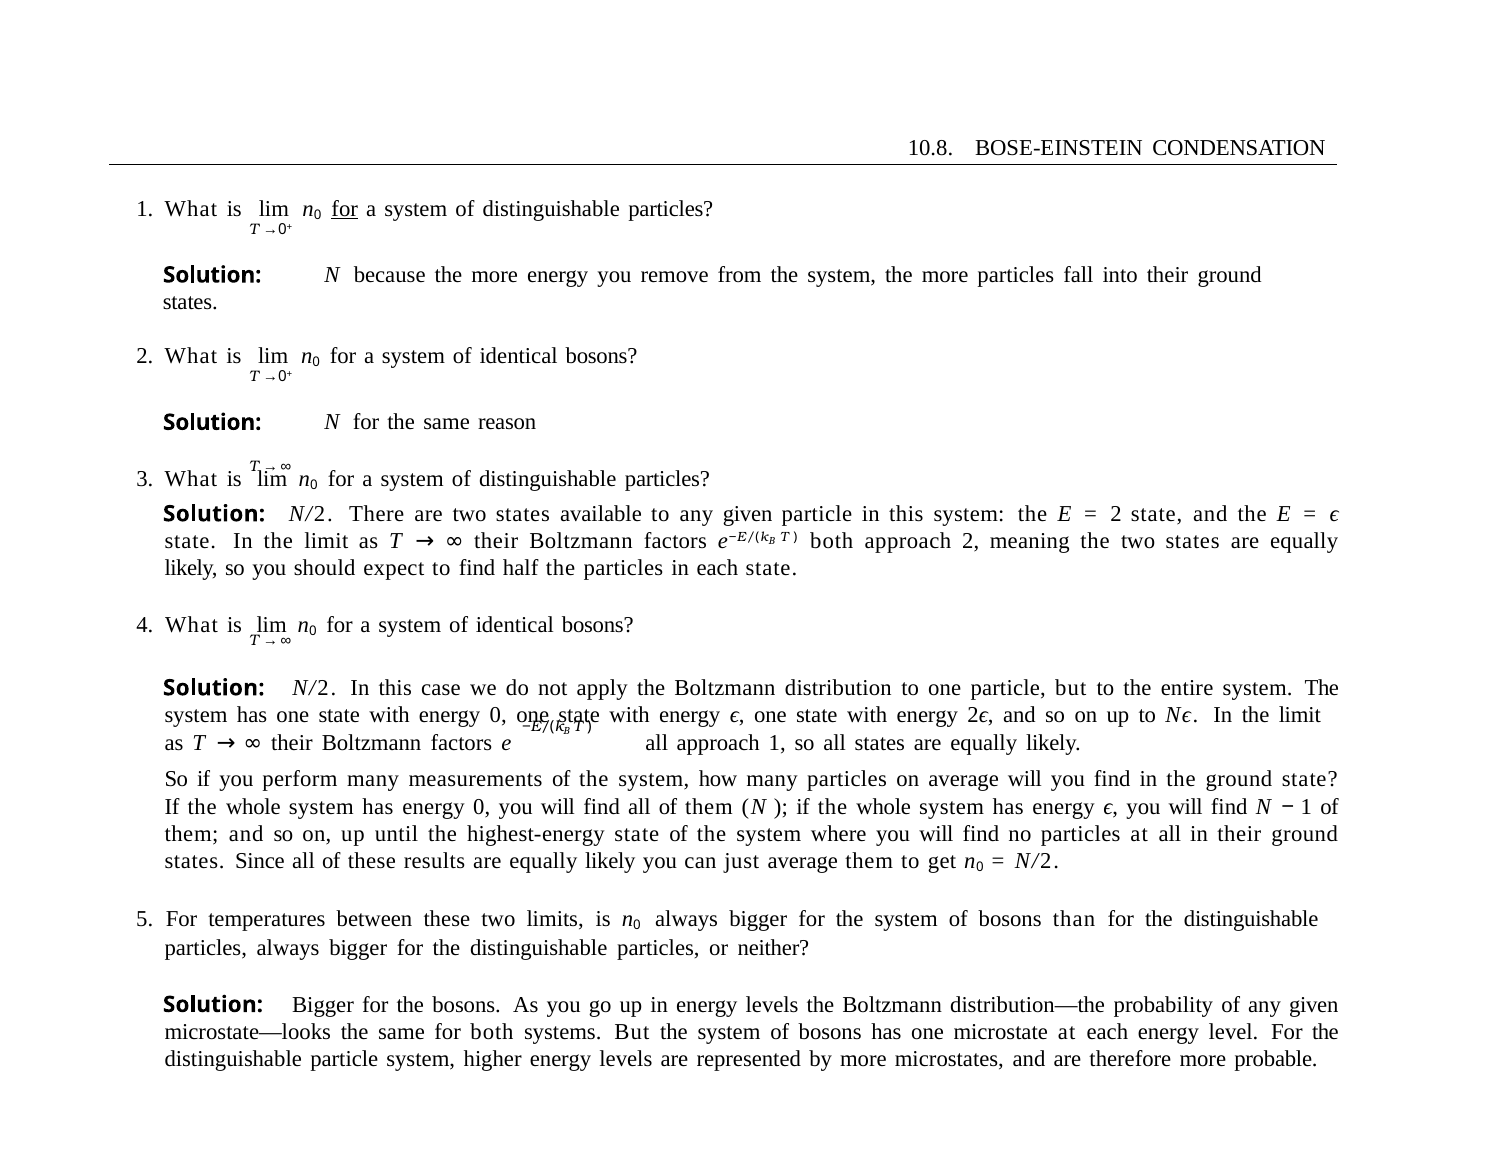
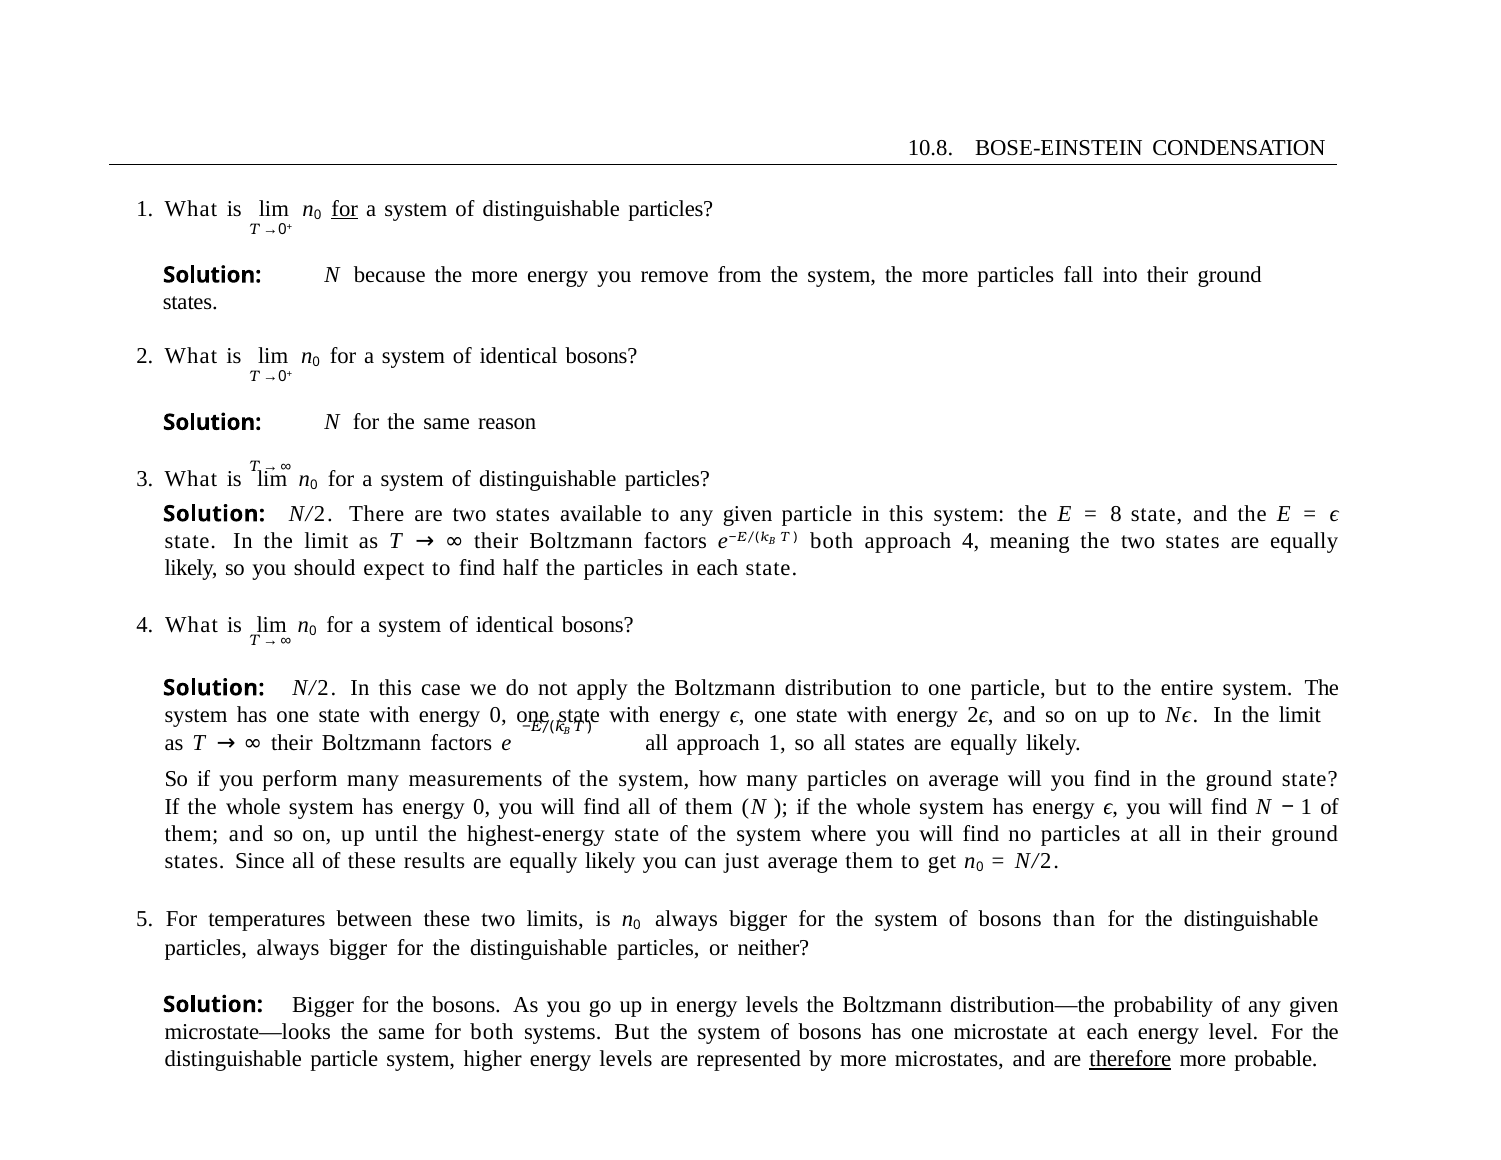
2 at (1116, 514): 2 -> 8
approach 2: 2 -> 4
therefore underline: none -> present
